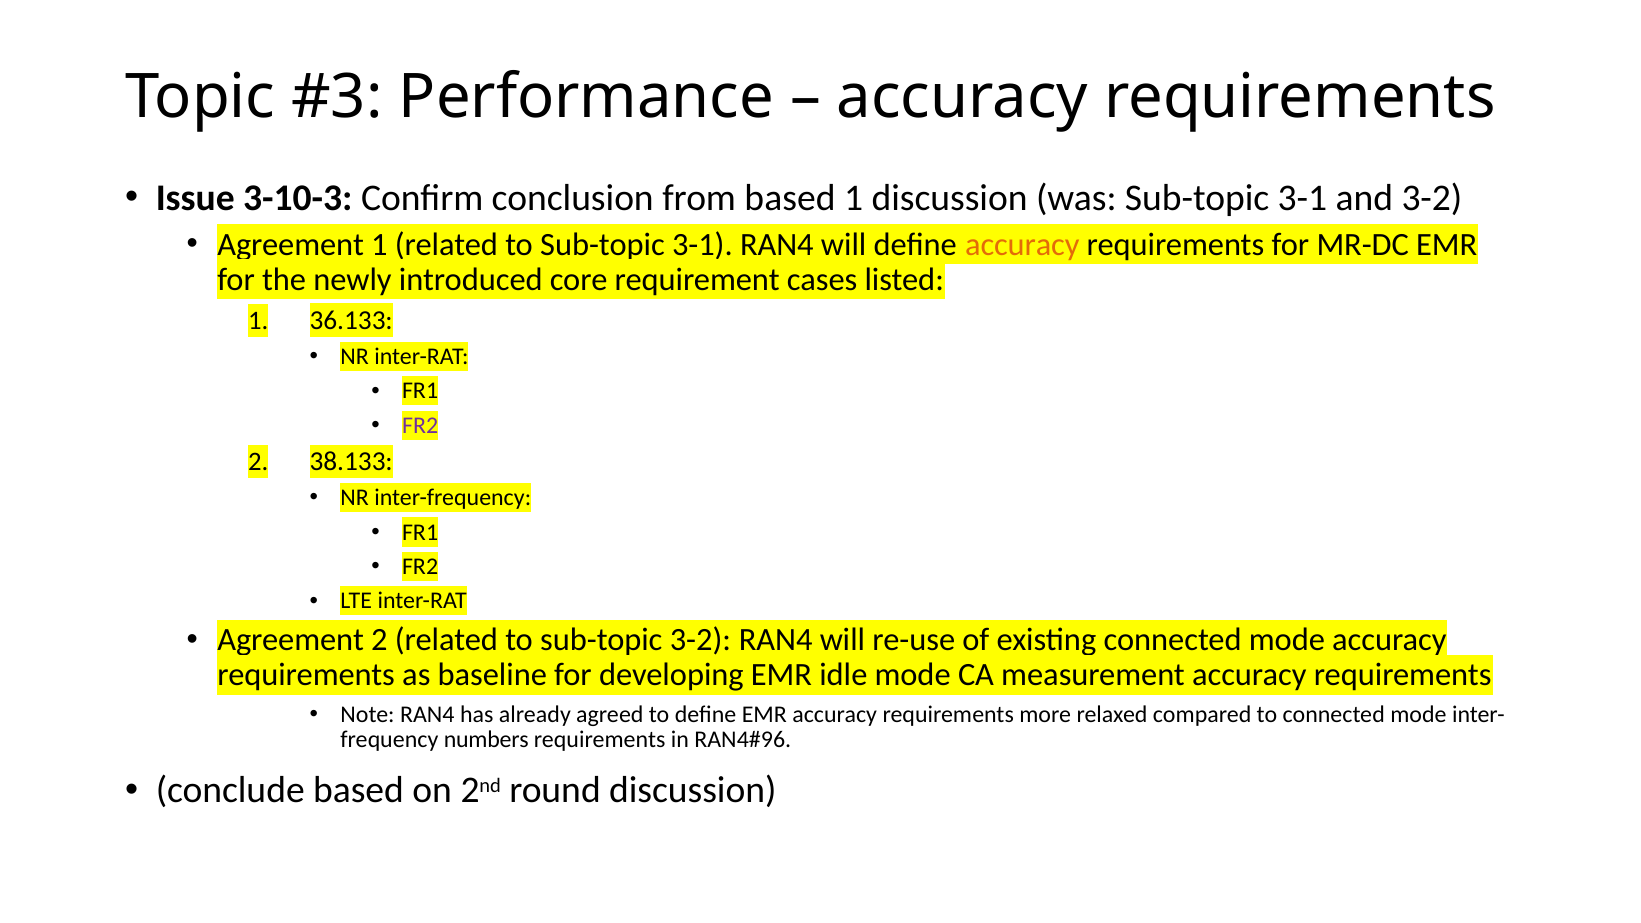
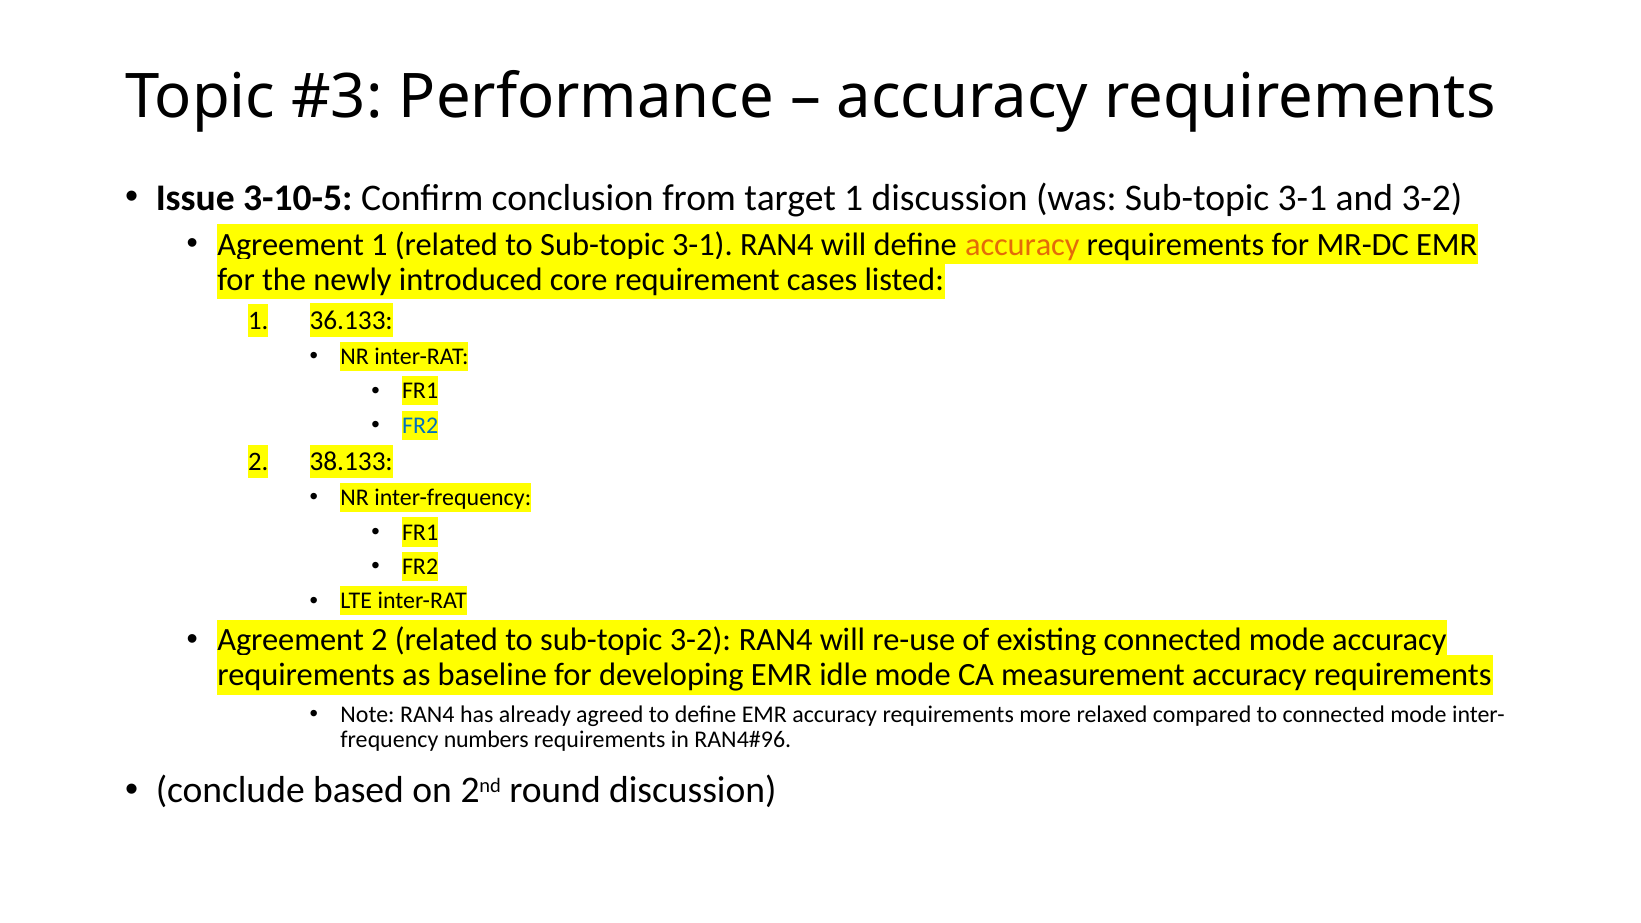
3-10-3: 3-10-3 -> 3-10-5
from based: based -> target
FR2 at (420, 425) colour: purple -> blue
